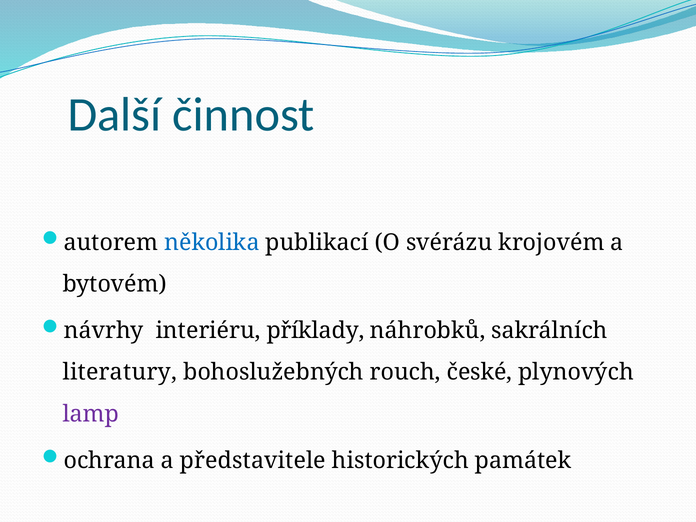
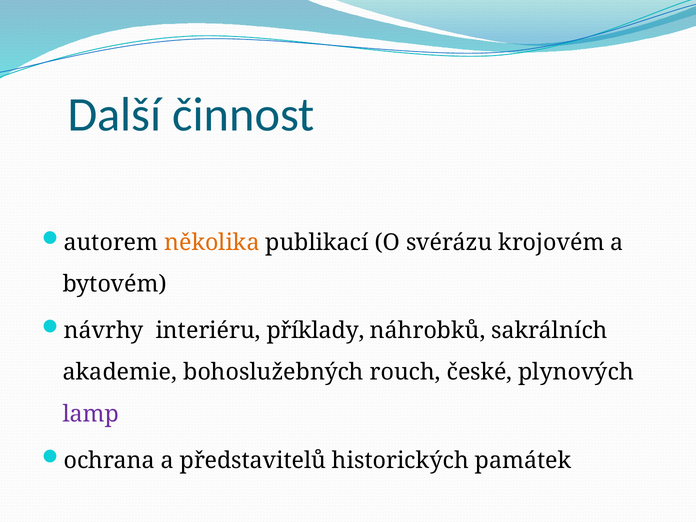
několika colour: blue -> orange
literatury: literatury -> akademie
představitele: představitele -> představitelů
